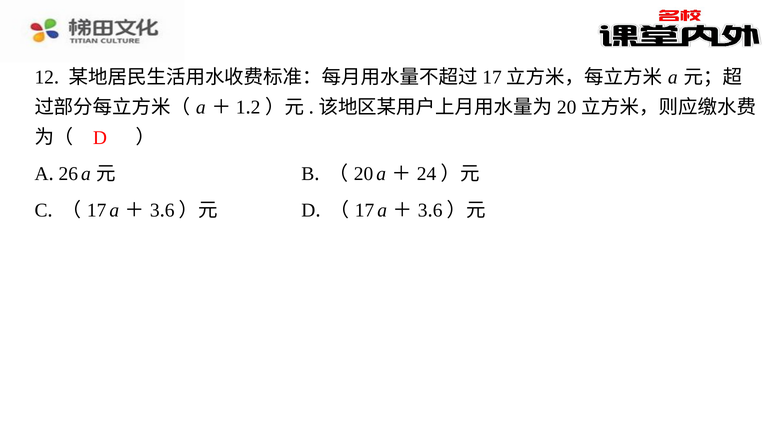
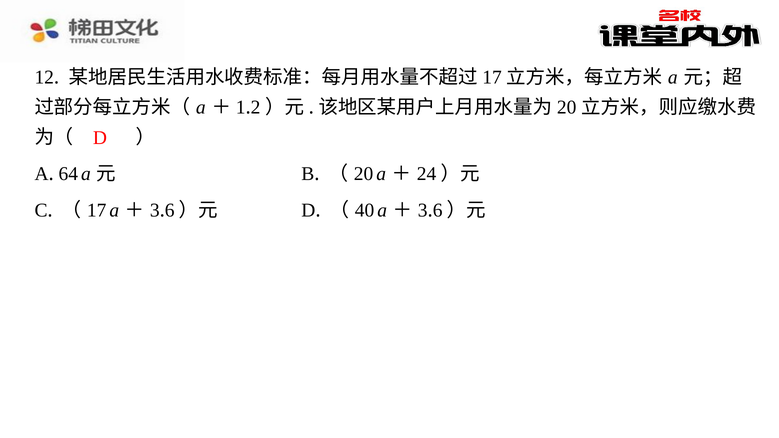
26: 26 -> 64
17 at (365, 210): 17 -> 40
